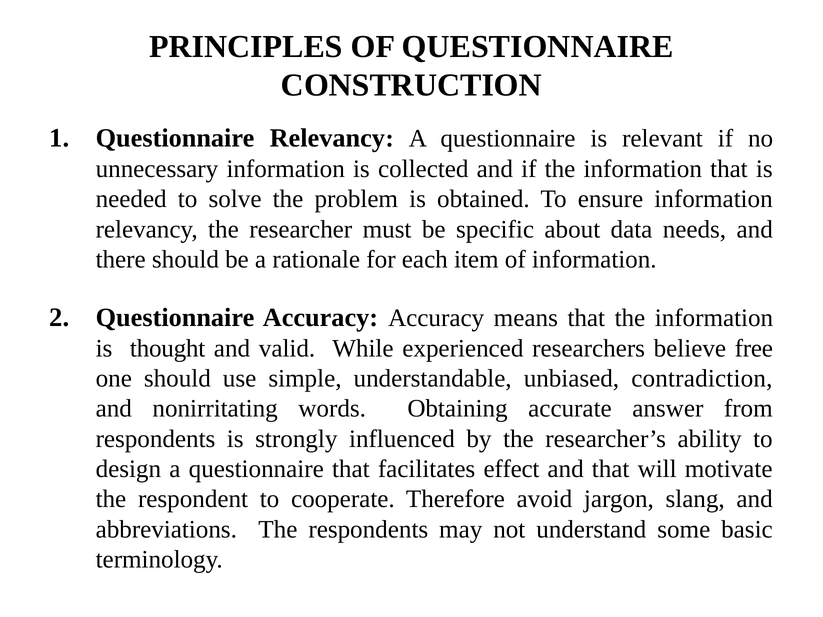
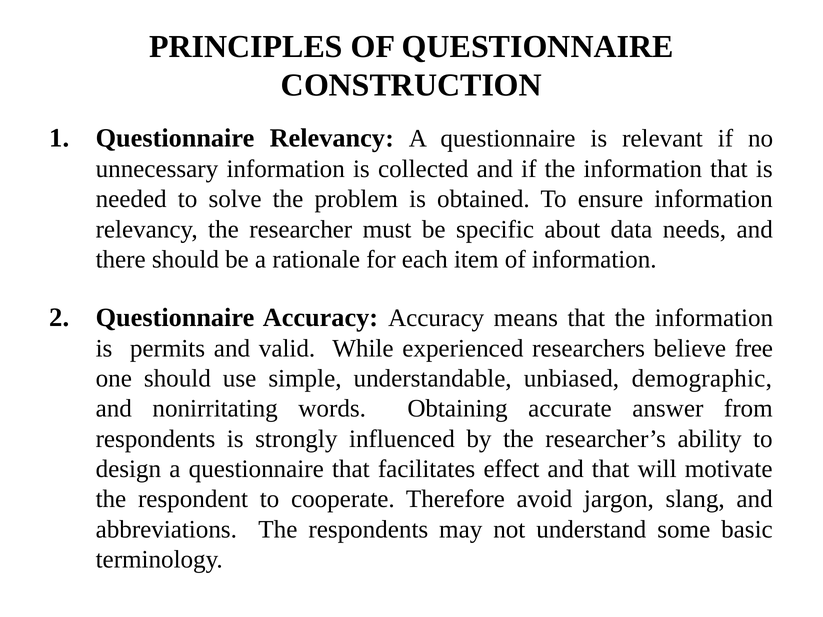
thought: thought -> permits
contradiction: contradiction -> demographic
